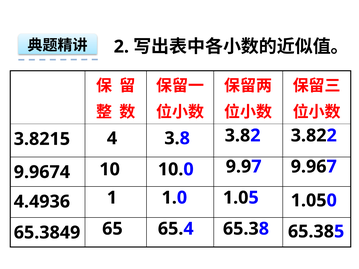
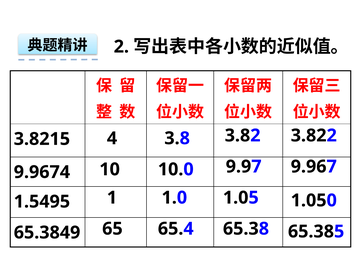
4.4936: 4.4936 -> 1.5495
